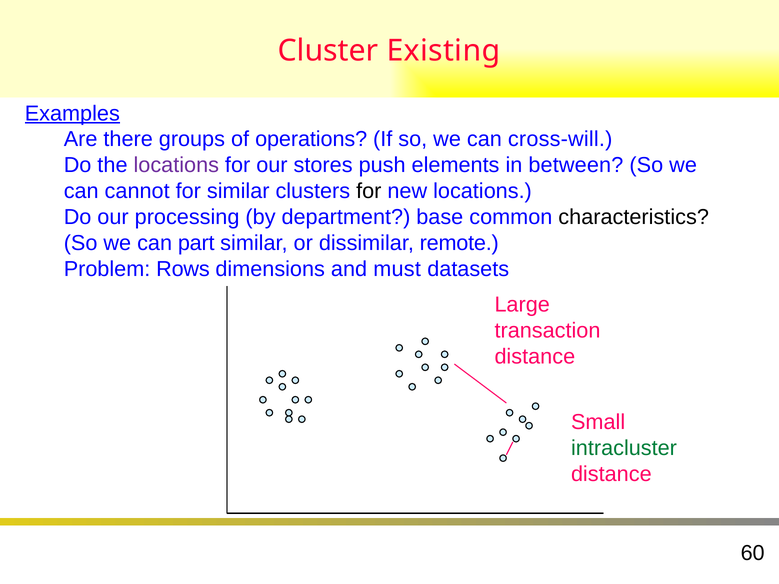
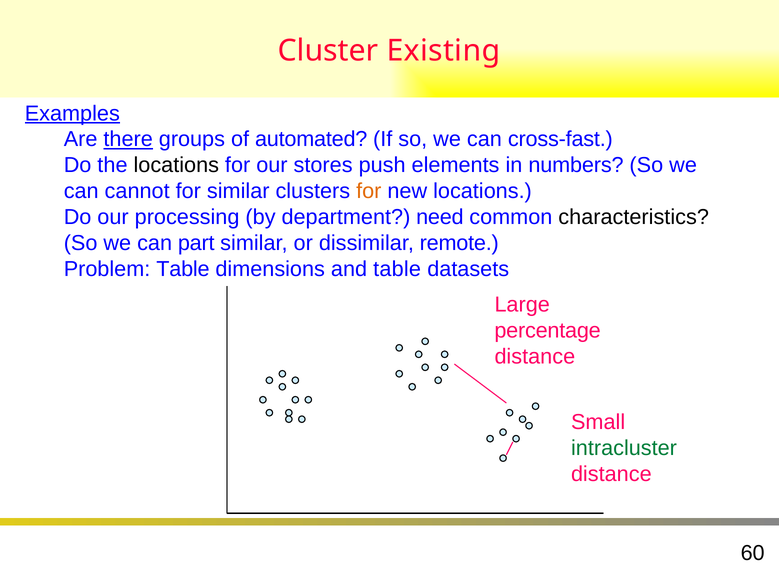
there underline: none -> present
operations: operations -> automated
cross-will: cross-will -> cross-fast
locations at (176, 165) colour: purple -> black
between: between -> numbers
for at (369, 191) colour: black -> orange
base: base -> need
Problem Rows: Rows -> Table
and must: must -> table
transaction: transaction -> percentage
